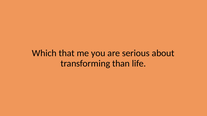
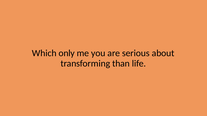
that: that -> only
